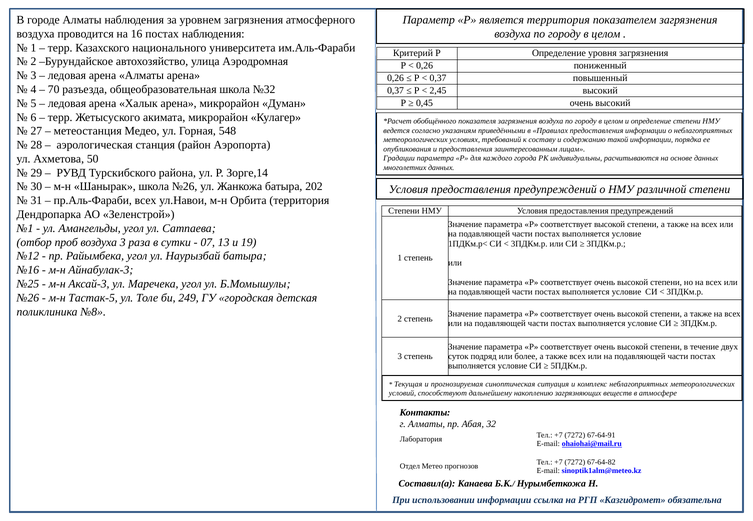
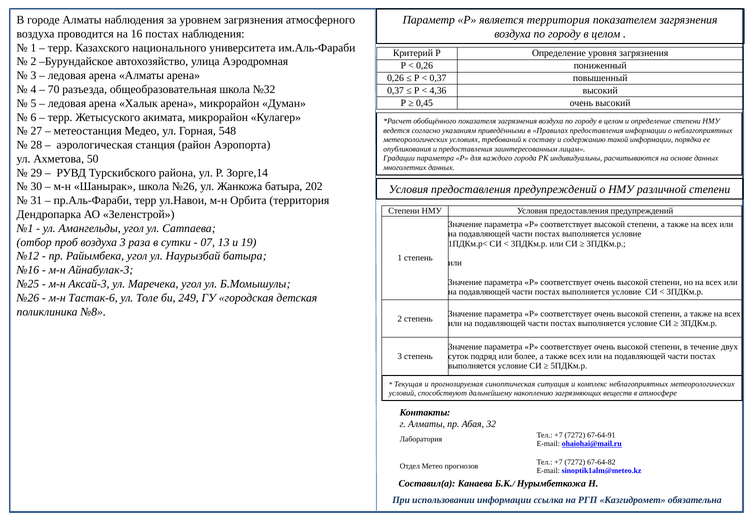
2,45: 2,45 -> 4,36
пр.Аль-Фараби всех: всех -> терр
Тастак-5: Тастак-5 -> Тастак-6
